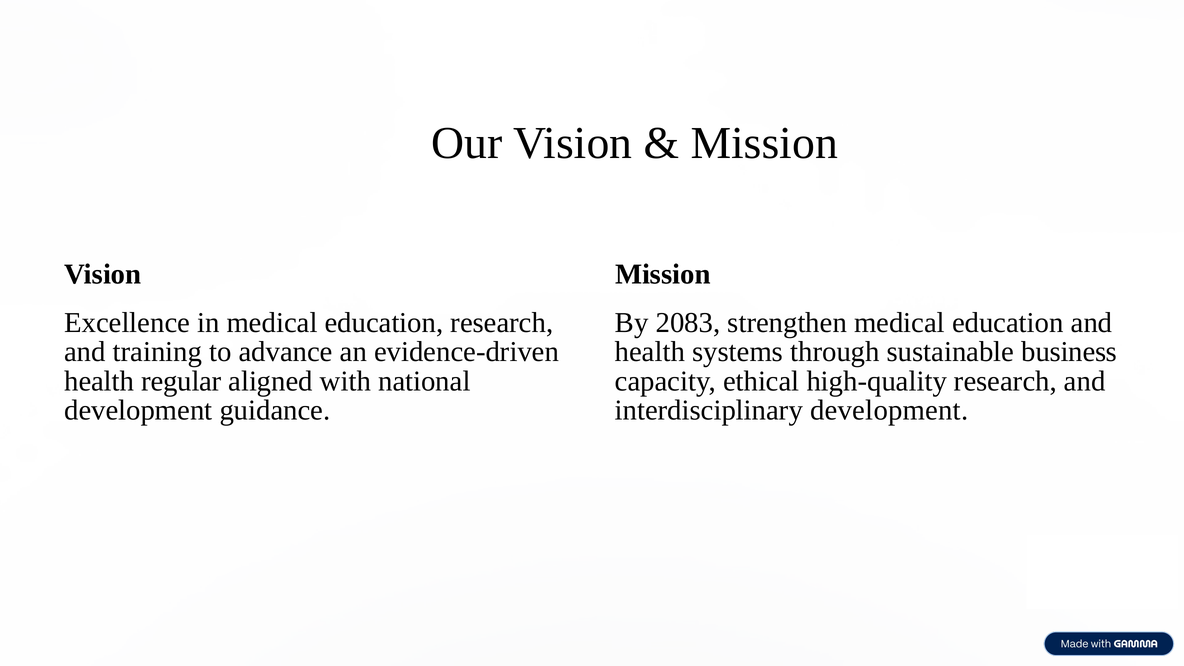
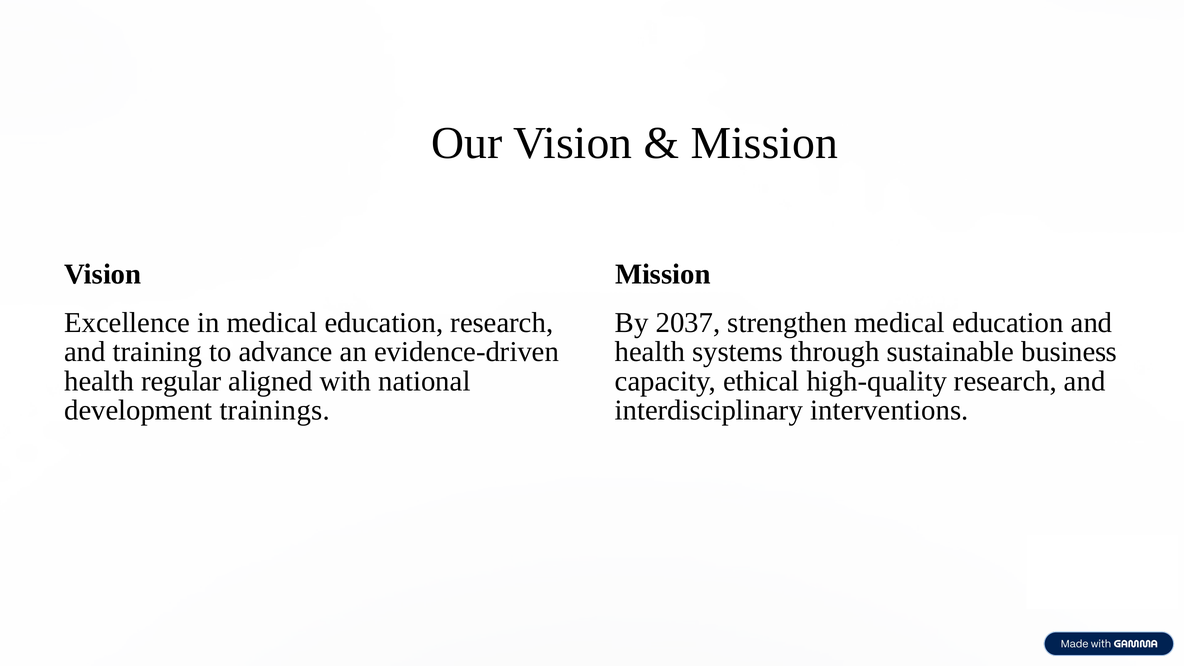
2083: 2083 -> 2037
guidance: guidance -> trainings
interdisciplinary development: development -> interventions
